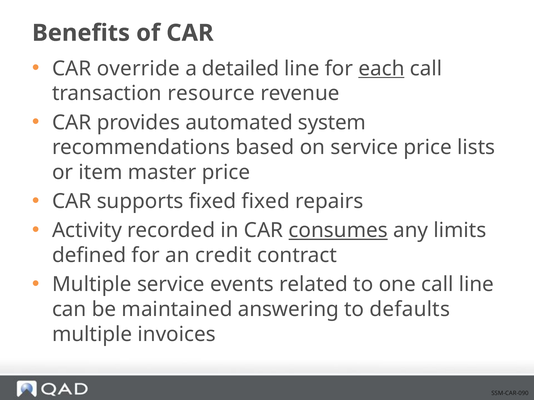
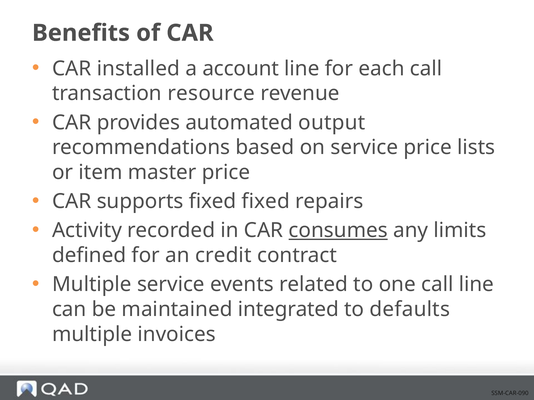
override: override -> installed
detailed: detailed -> account
each underline: present -> none
system: system -> output
answering: answering -> integrated
